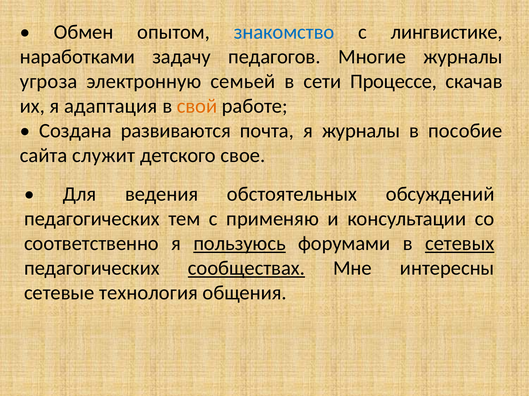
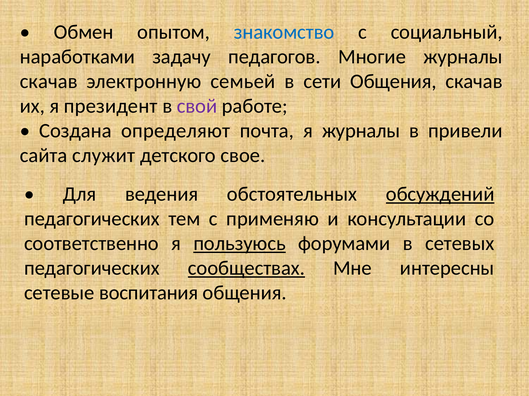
лингвистике: лингвистике -> социальный
угроза at (49, 82): угроза -> скачав
сети Процессе: Процессе -> Общения
адаптация: адаптация -> президент
свой colour: orange -> purple
развиваются: развиваются -> определяют
пособие: пособие -> привели
обсуждений underline: none -> present
сетевых underline: present -> none
технология: технология -> воспитания
